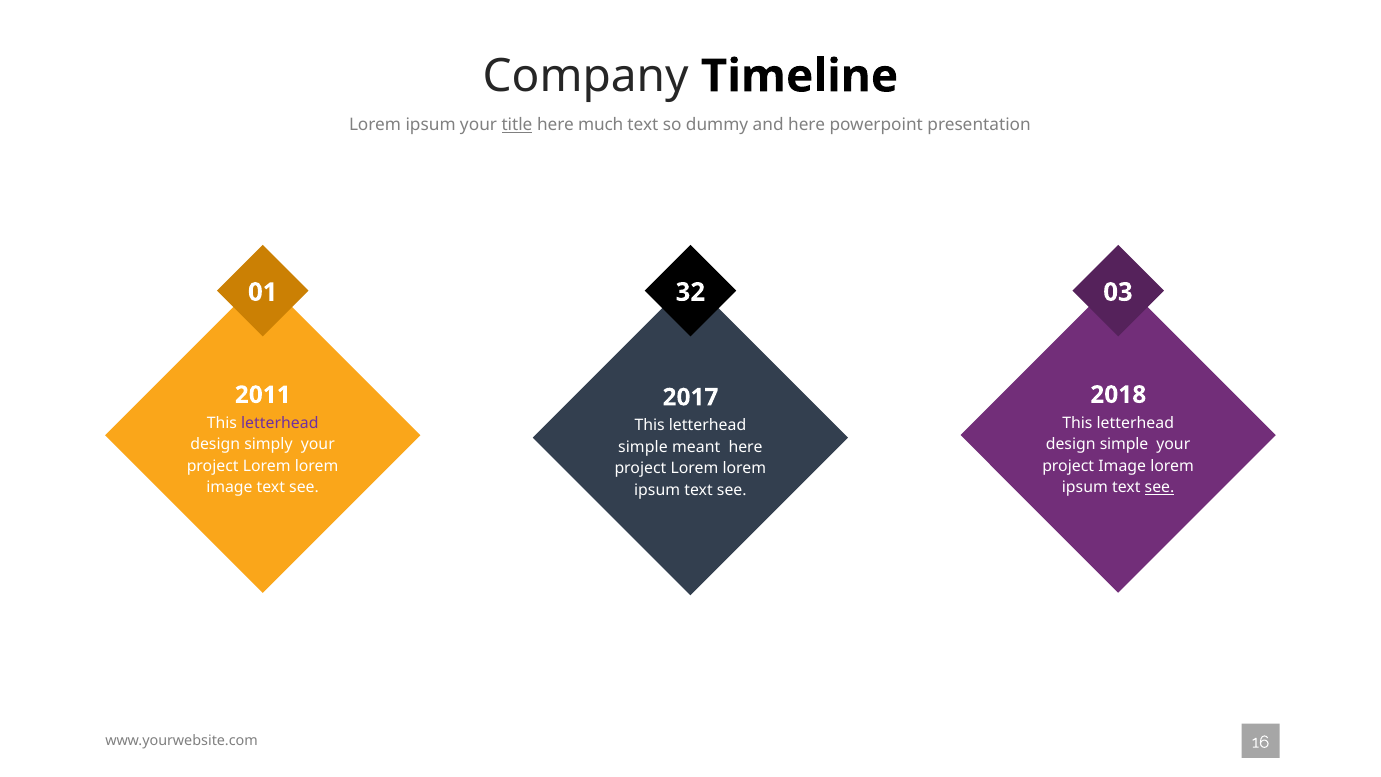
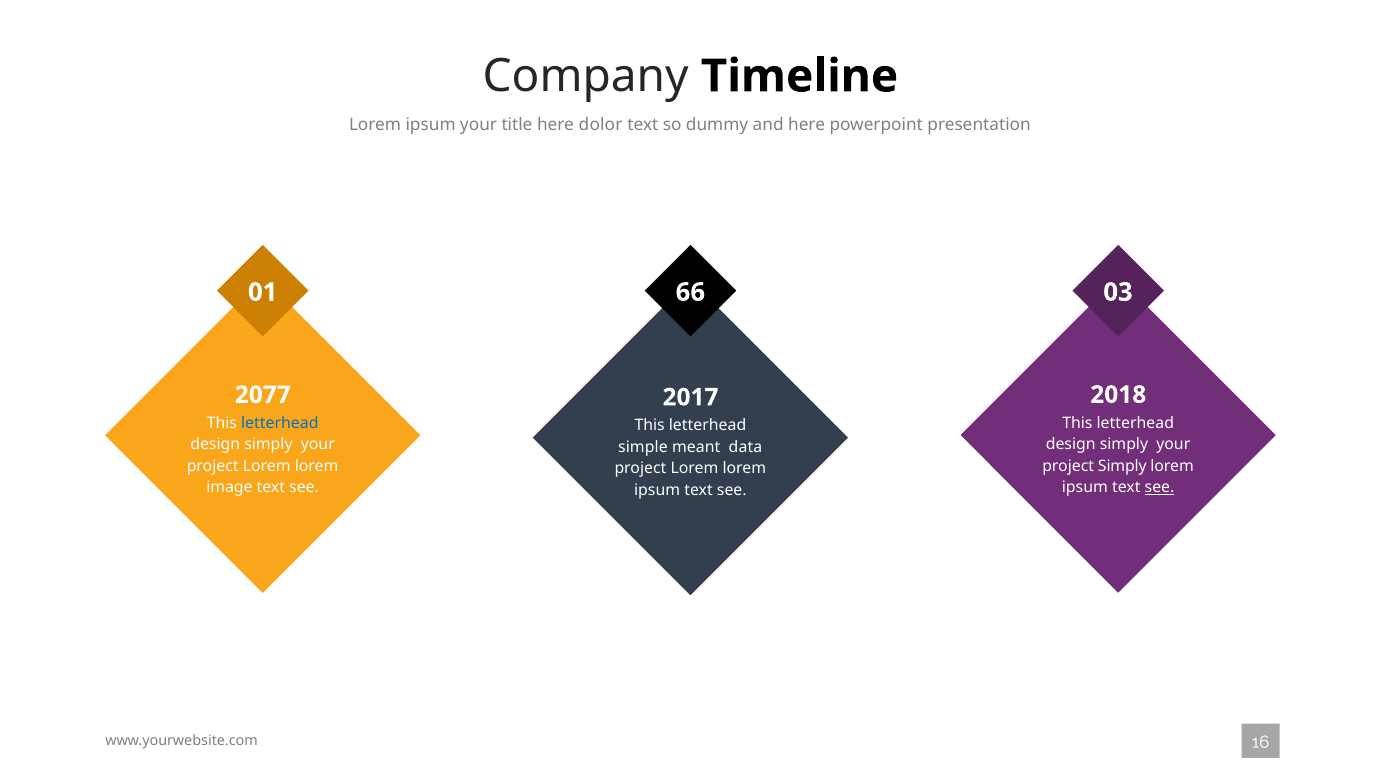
title underline: present -> none
much: much -> dolor
32: 32 -> 66
2011: 2011 -> 2077
letterhead at (280, 423) colour: purple -> blue
simple at (1124, 444): simple -> simply
meant here: here -> data
project Image: Image -> Simply
